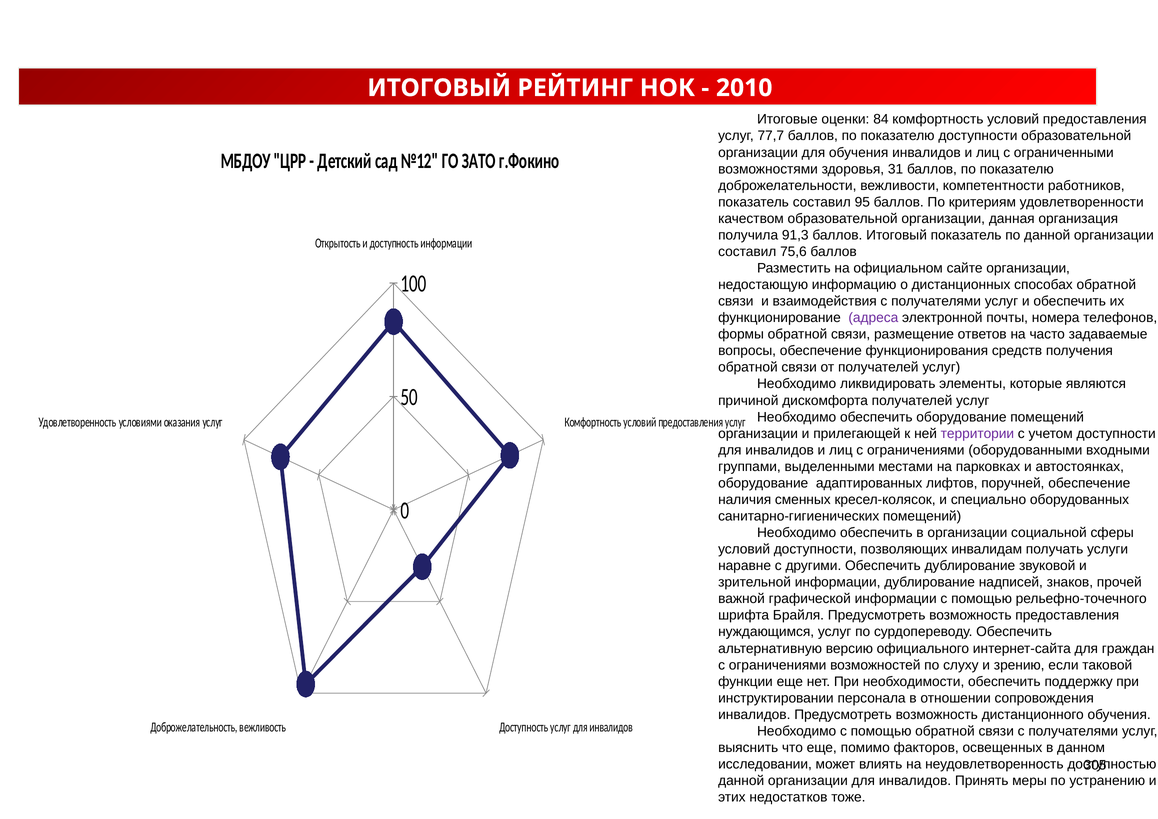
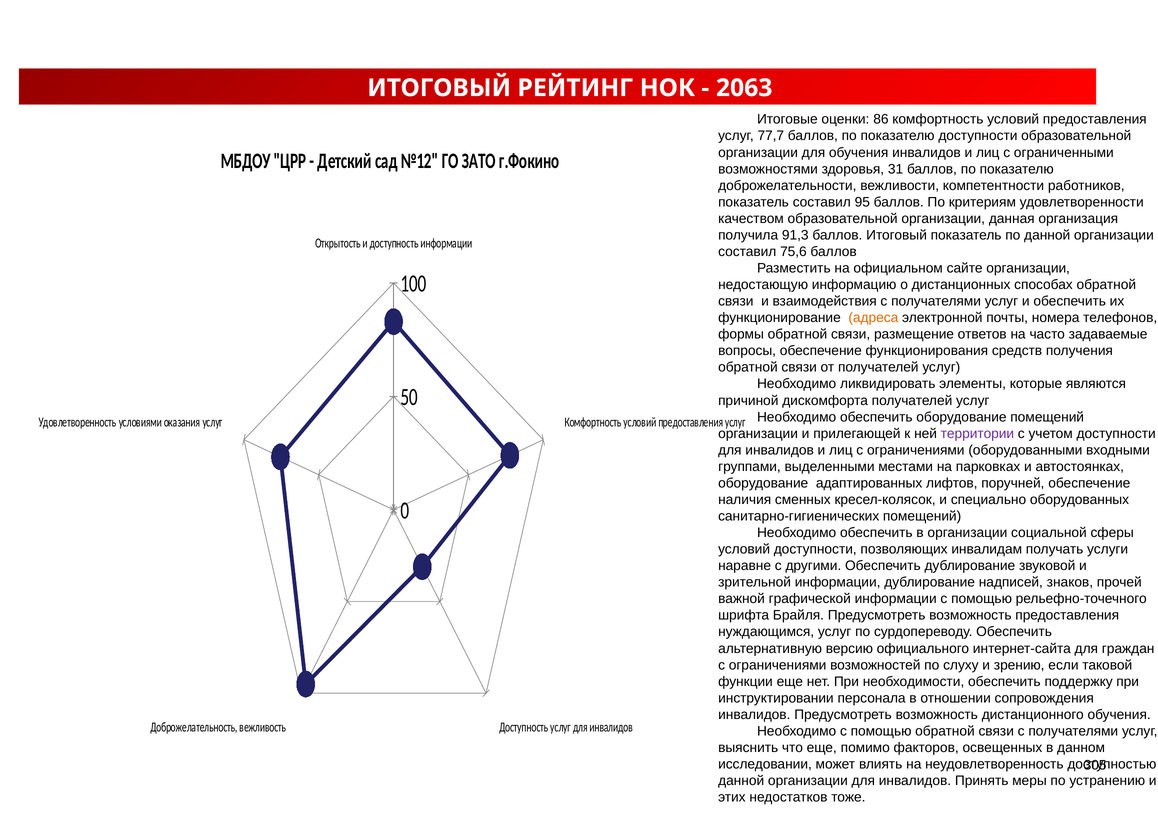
2010: 2010 -> 2063
84: 84 -> 86
адреса colour: purple -> orange
